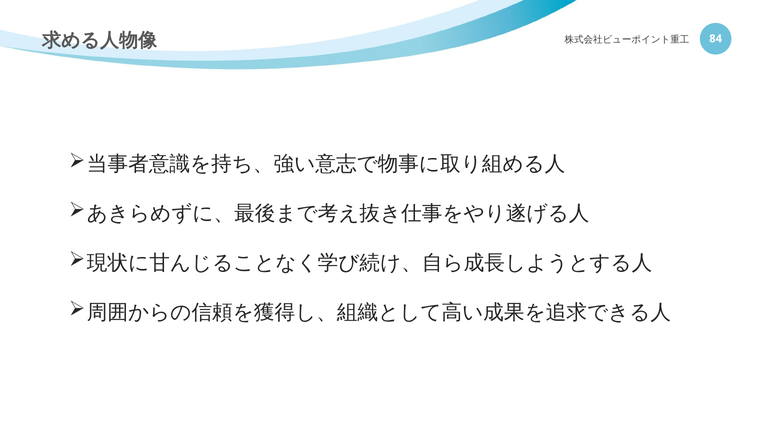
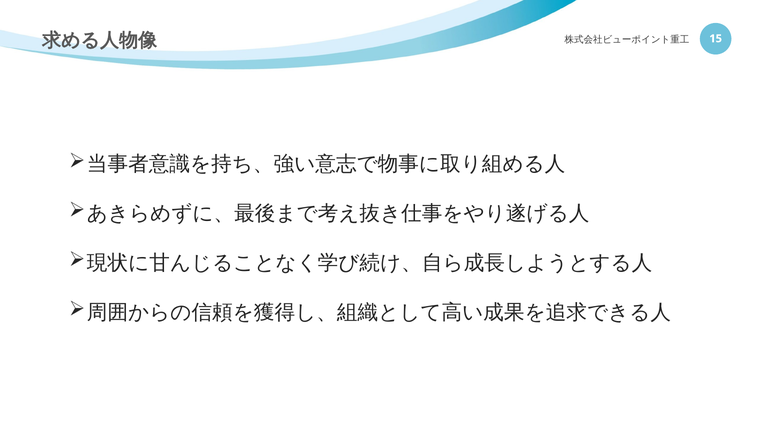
84: 84 -> 15
